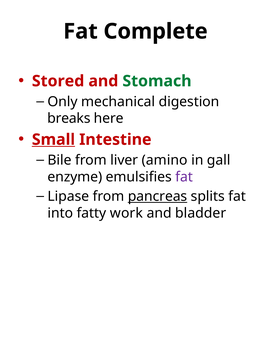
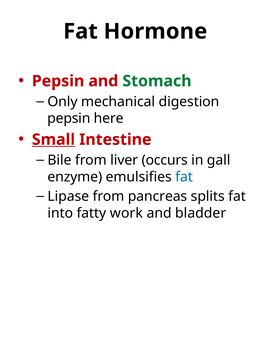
Complete: Complete -> Hormone
Stored at (58, 81): Stored -> Pepsin
breaks at (69, 118): breaks -> pepsin
amino: amino -> occurs
fat at (184, 177) colour: purple -> blue
pancreas underline: present -> none
